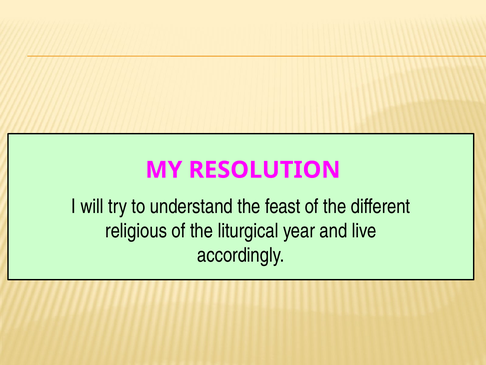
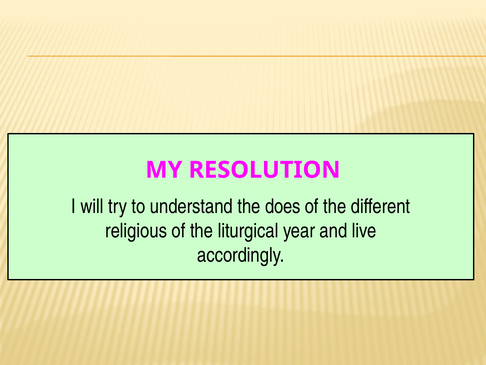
feast: feast -> does
